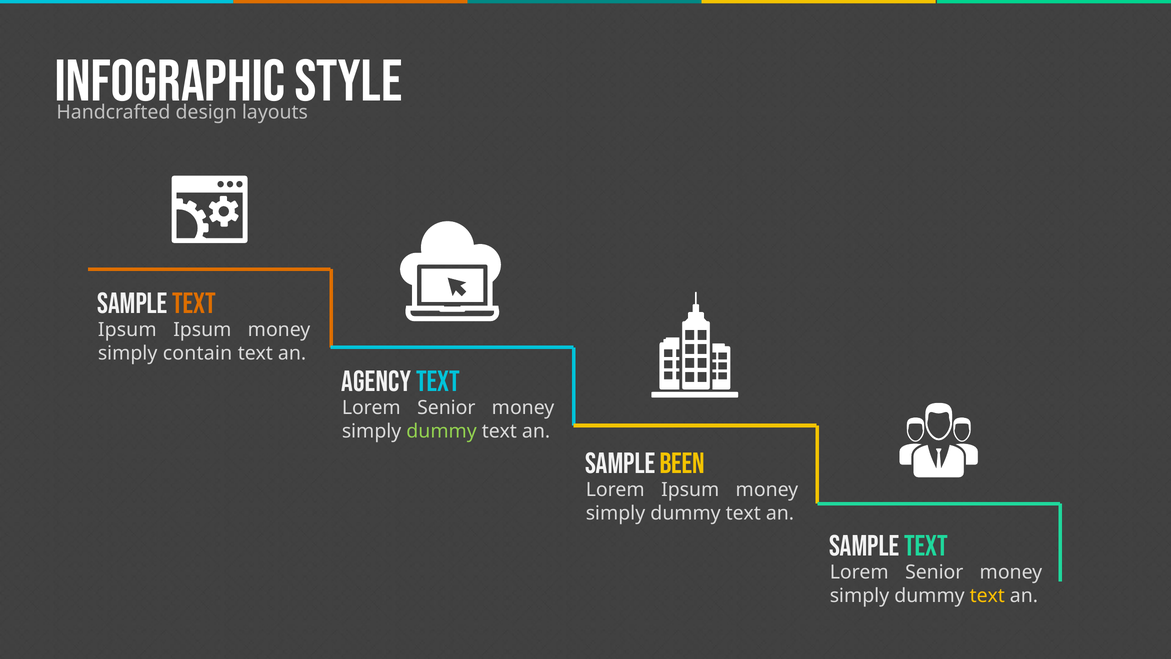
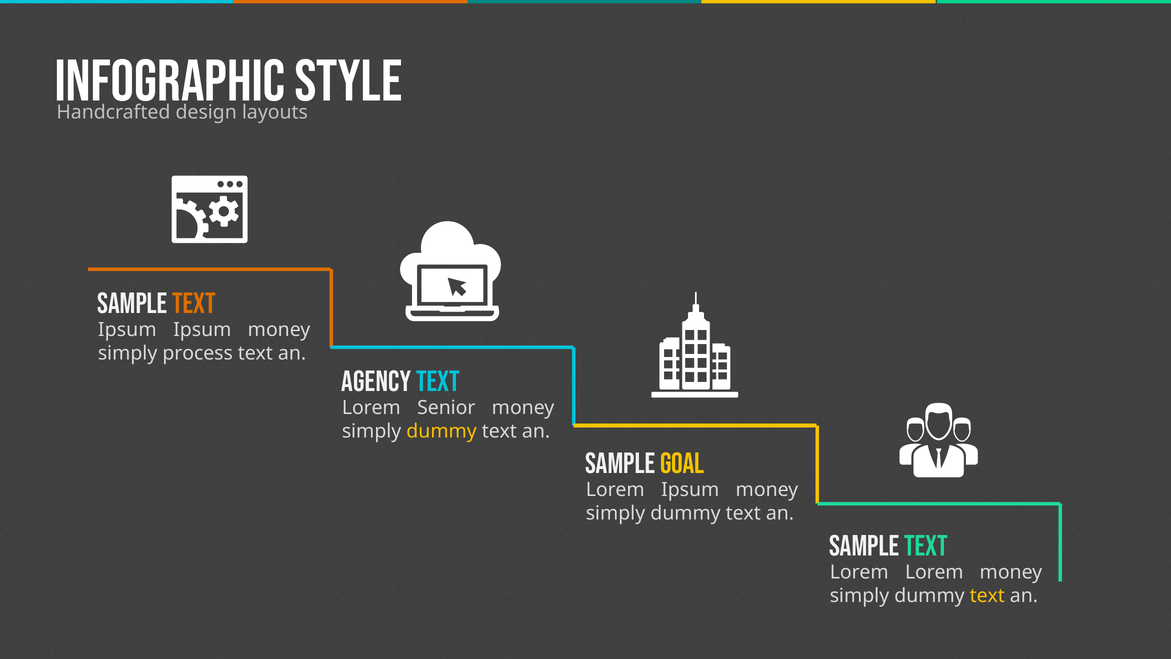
contain: contain -> process
dummy at (442, 431) colour: light green -> yellow
BEEN: BEEN -> GOAL
Senior at (934, 572): Senior -> Lorem
